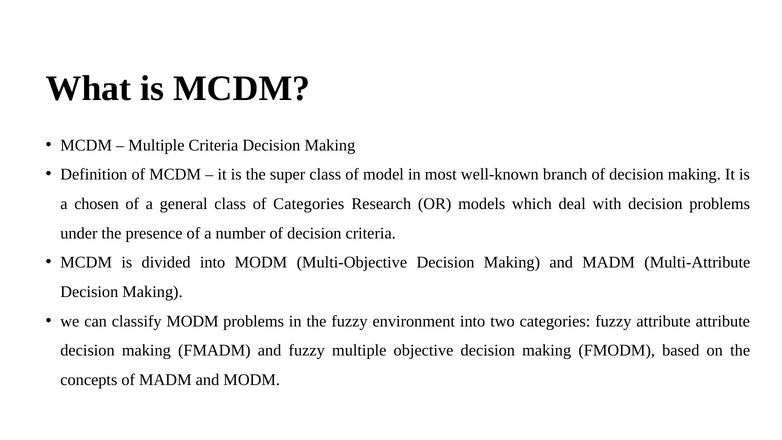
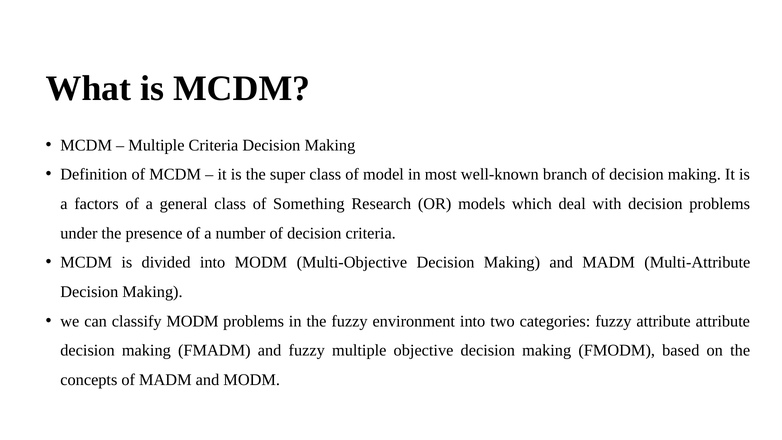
chosen: chosen -> factors
of Categories: Categories -> Something
